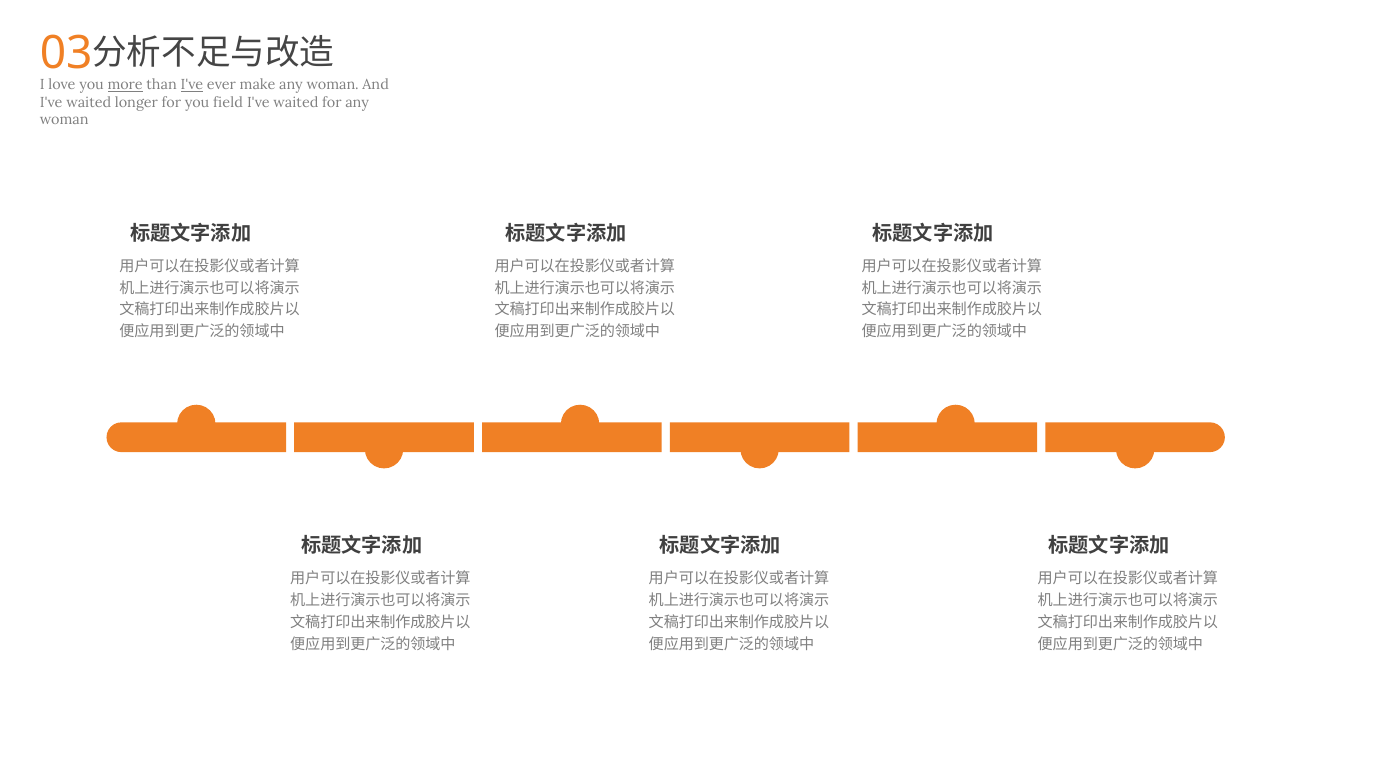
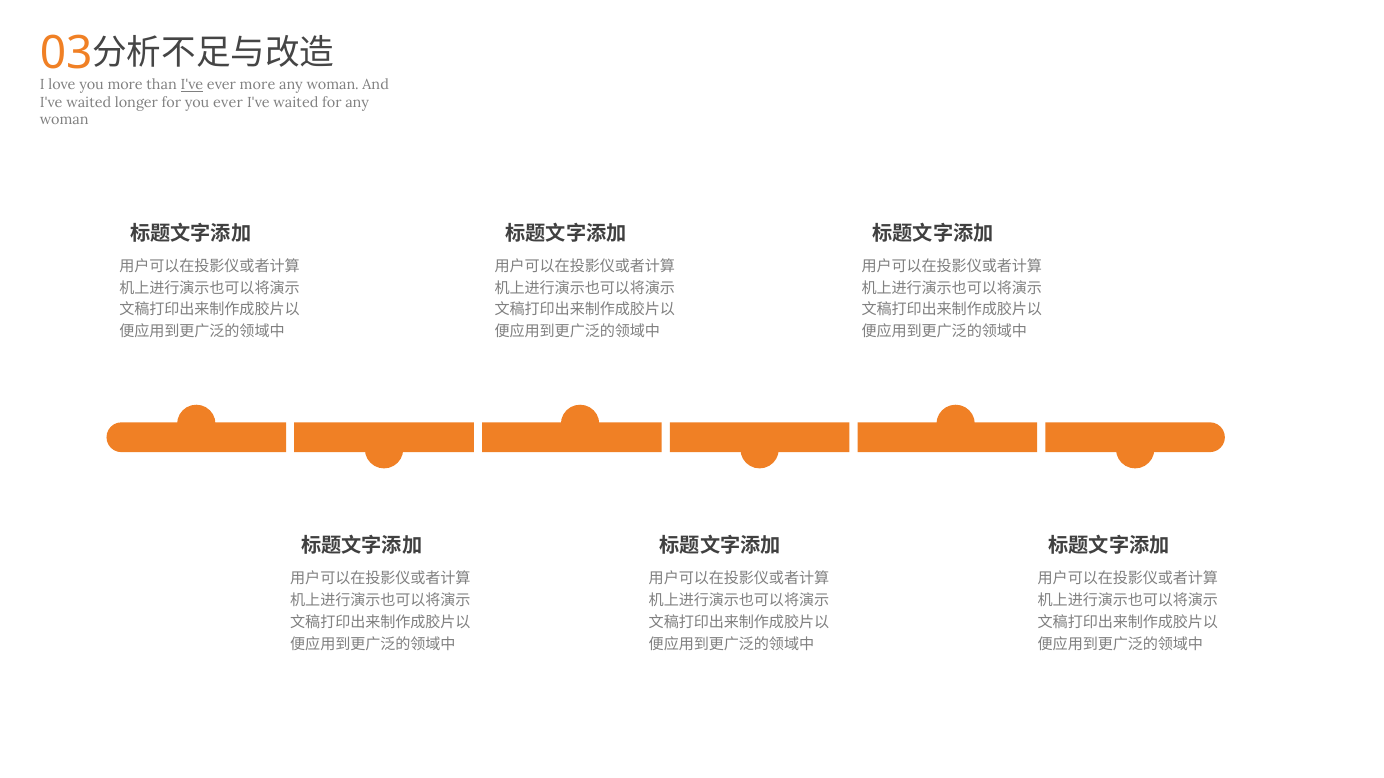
more at (125, 85) underline: present -> none
ever make: make -> more
you field: field -> ever
